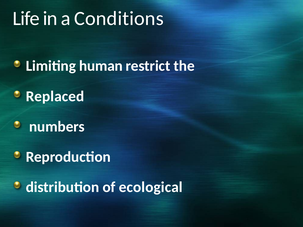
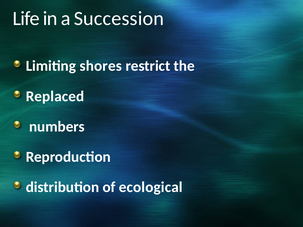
Conditions: Conditions -> Succession
human: human -> shores
